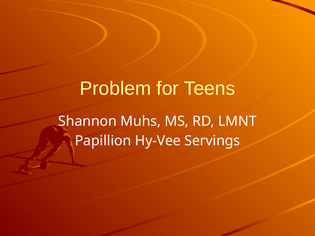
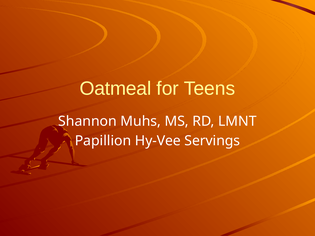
Problem: Problem -> Oatmeal
